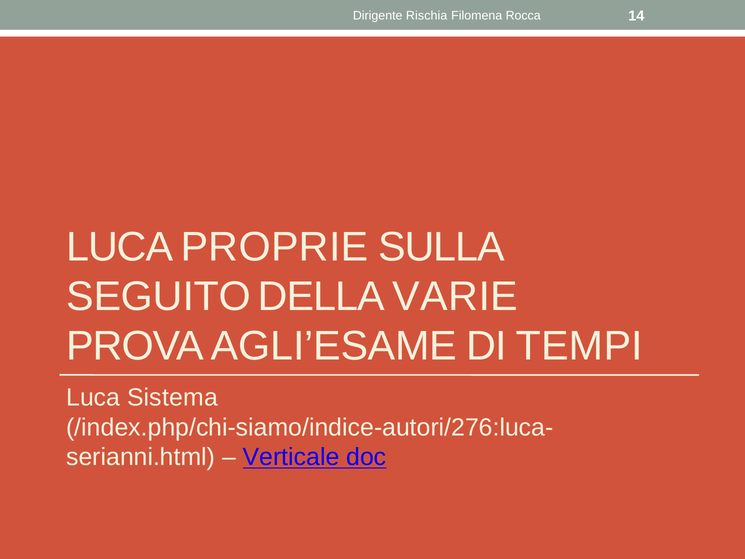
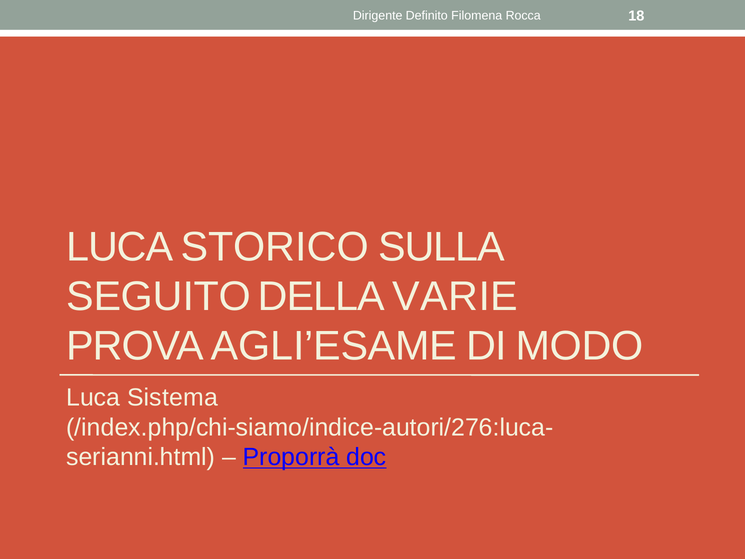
Rischia: Rischia -> Definito
14: 14 -> 18
PROPRIE: PROPRIE -> STORICO
TEMPI: TEMPI -> MODO
Verticale: Verticale -> Proporrà
